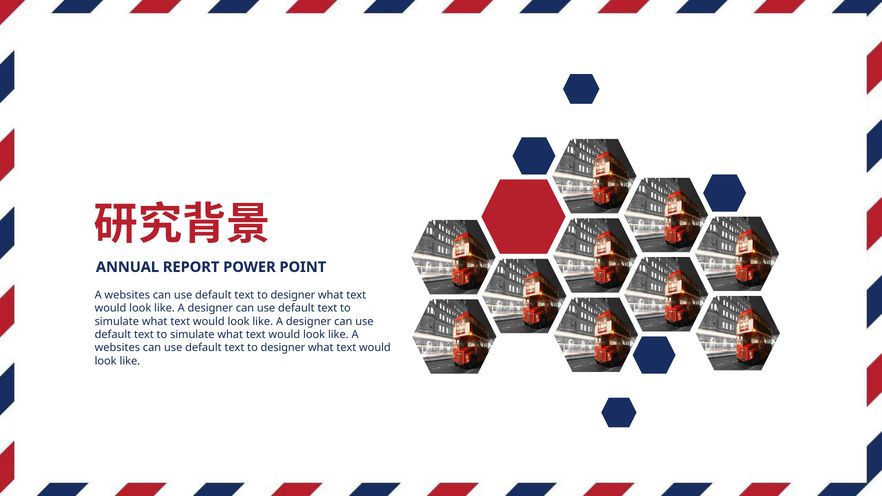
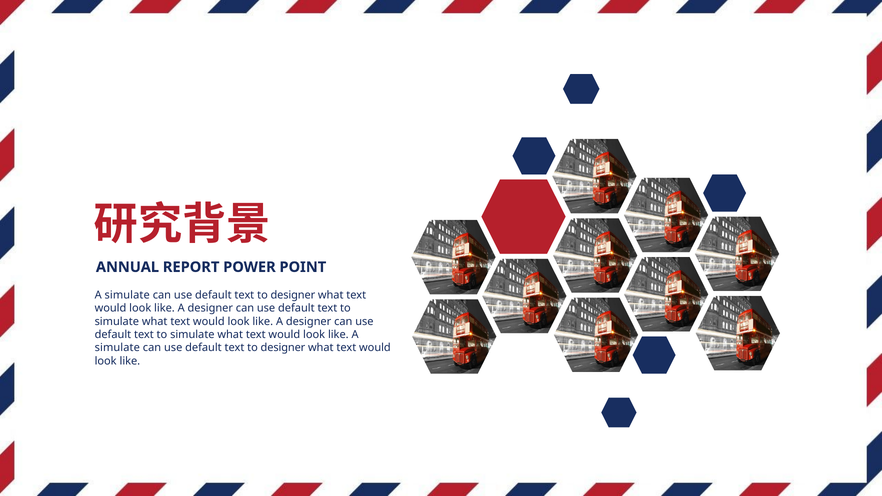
websites at (127, 295): websites -> simulate
websites at (117, 348): websites -> simulate
